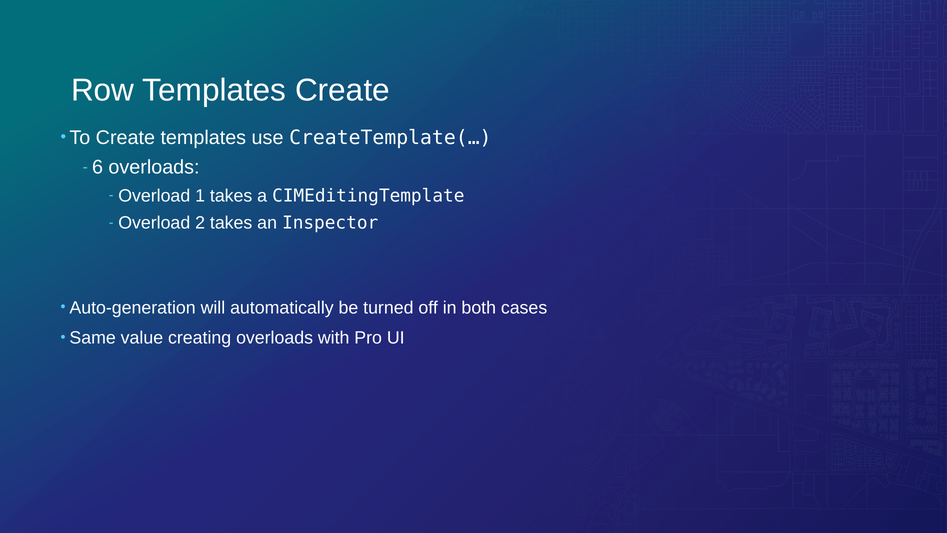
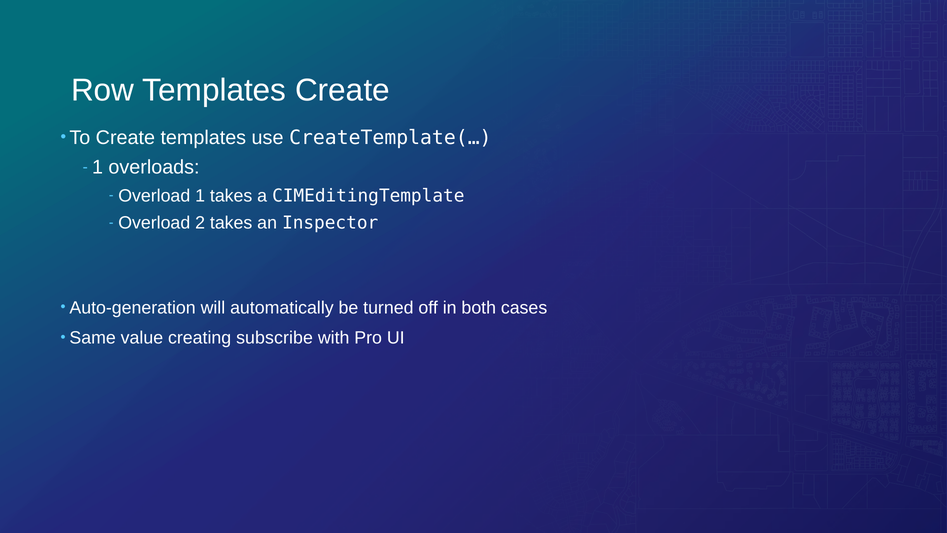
6 at (98, 167): 6 -> 1
creating overloads: overloads -> subscribe
